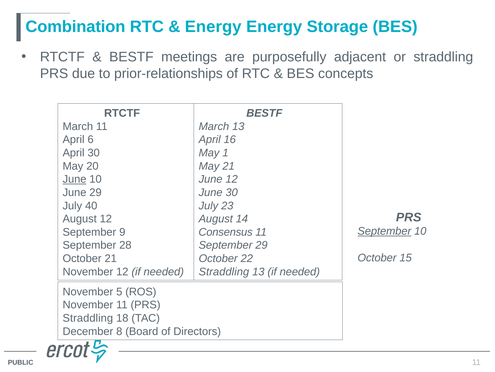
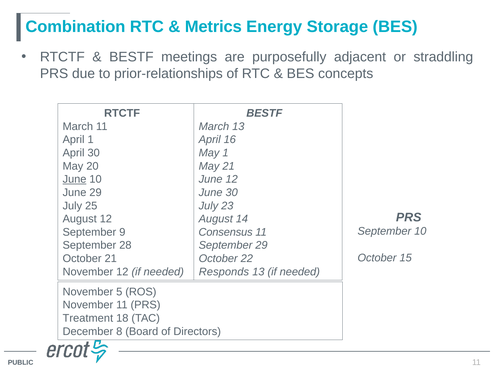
Energy at (213, 27): Energy -> Metrics
April 6: 6 -> 1
40: 40 -> 25
September at (384, 231) underline: present -> none
Straddling at (224, 271): Straddling -> Responds
Straddling at (88, 318): Straddling -> Treatment
